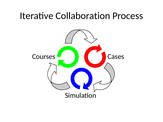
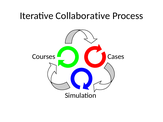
Collaboration: Collaboration -> Collaborative
